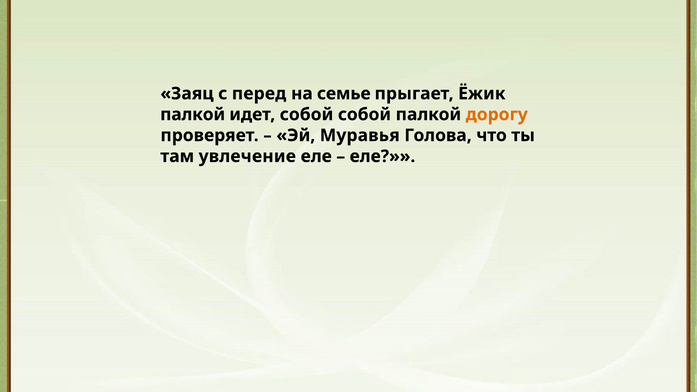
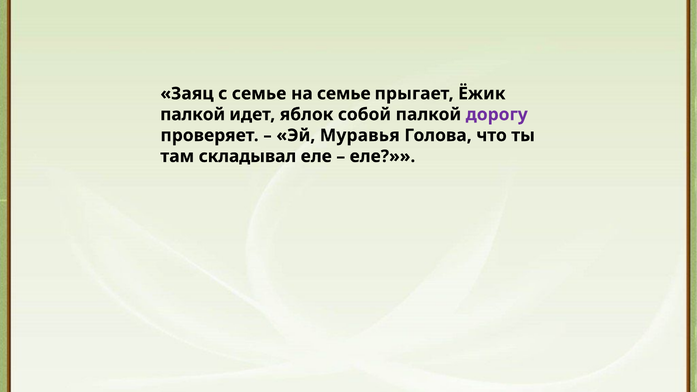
с перед: перед -> семье
идет собой: собой -> яблок
дорогу colour: orange -> purple
увлечение: увлечение -> складывал
